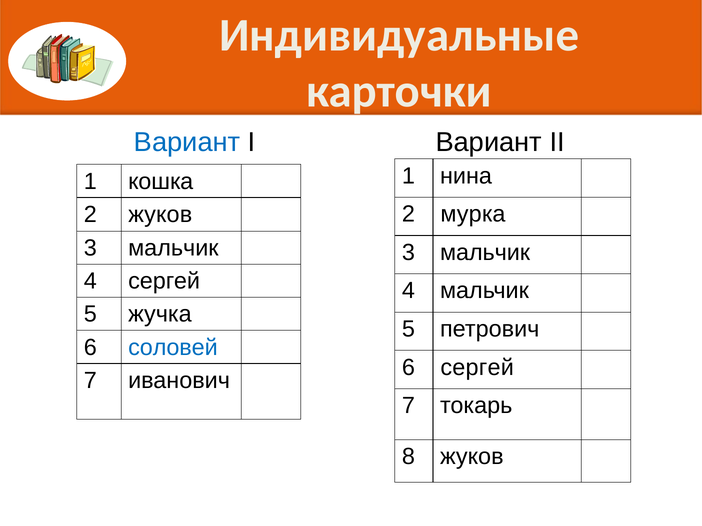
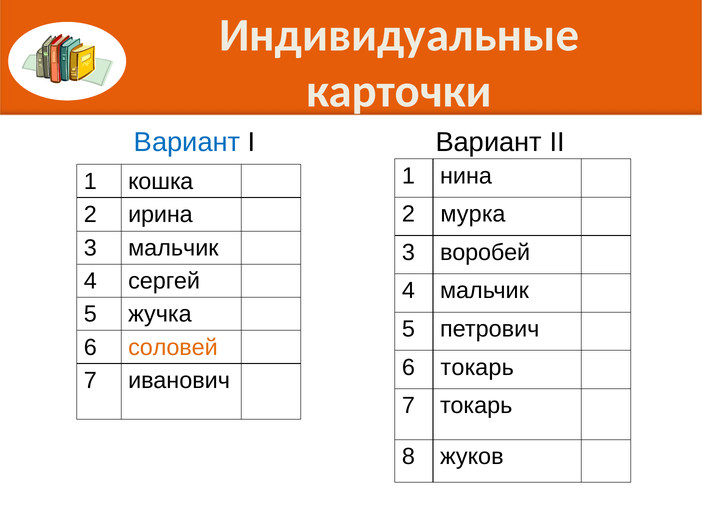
2 жуков: жуков -> ирина
мальчик at (485, 253): мальчик -> воробей
соловей colour: blue -> orange
6 сергей: сергей -> токарь
